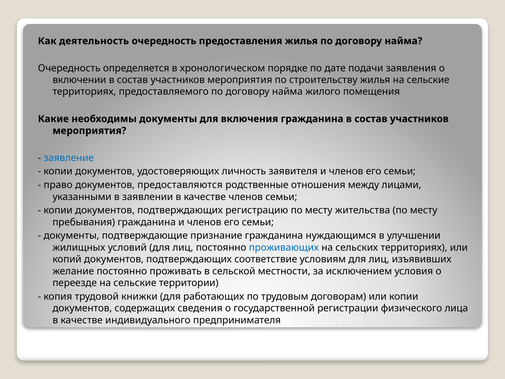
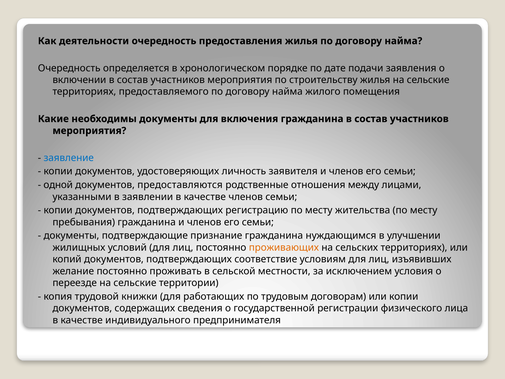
деятельность: деятельность -> деятельности
право: право -> одной
проживающих colour: blue -> orange
